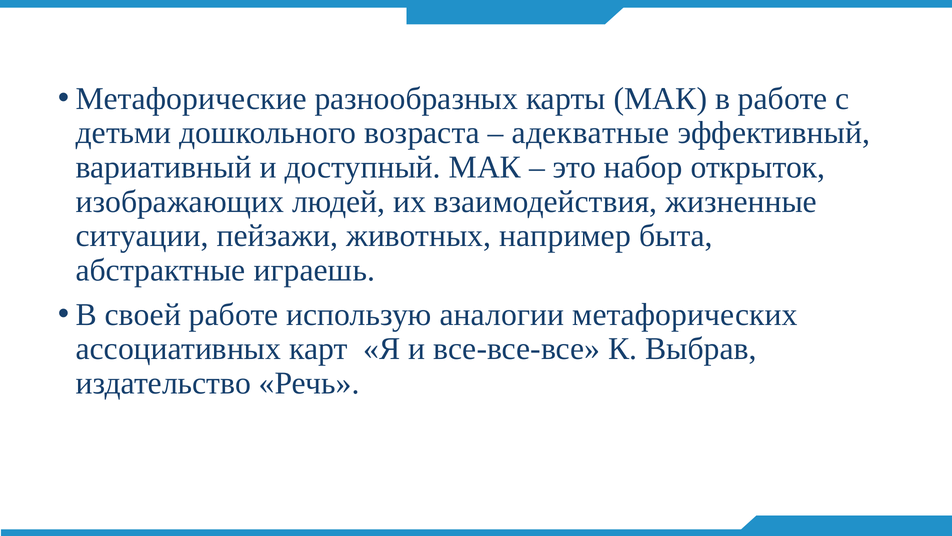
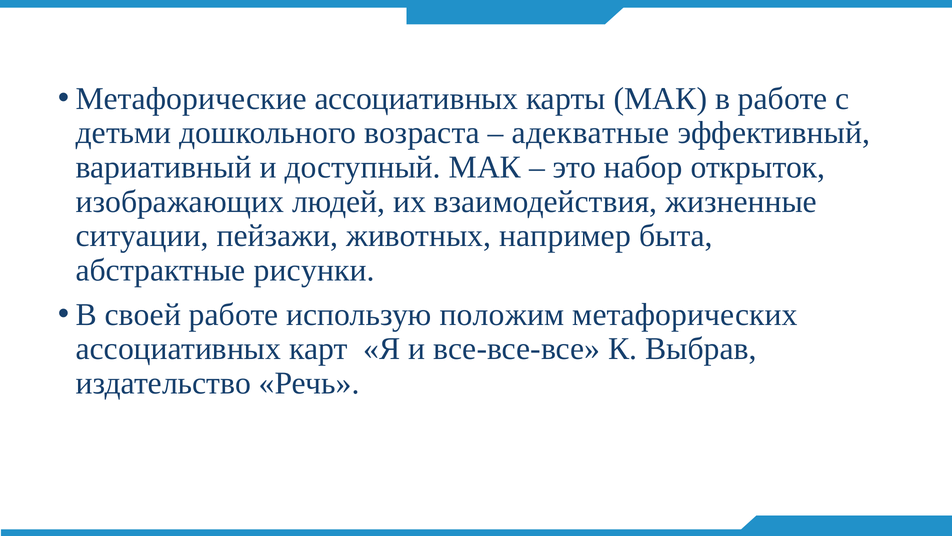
Метафорические разнообразных: разнообразных -> ассоциативных
играешь: играешь -> рисунки
аналогии: аналогии -> положим
